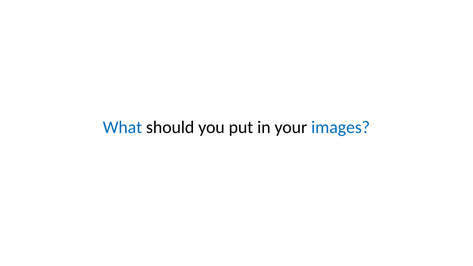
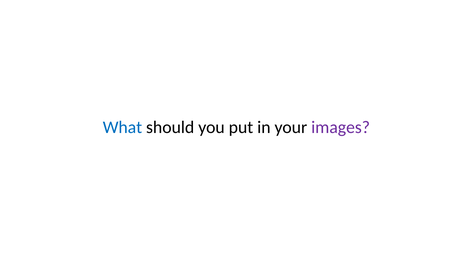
images colour: blue -> purple
